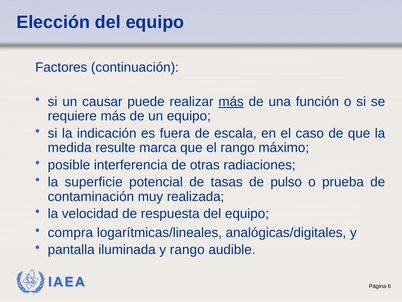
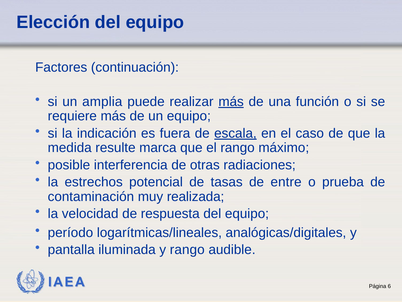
causar: causar -> amplia
escala underline: none -> present
superficie: superficie -> estrechos
pulso: pulso -> entre
compra: compra -> período
